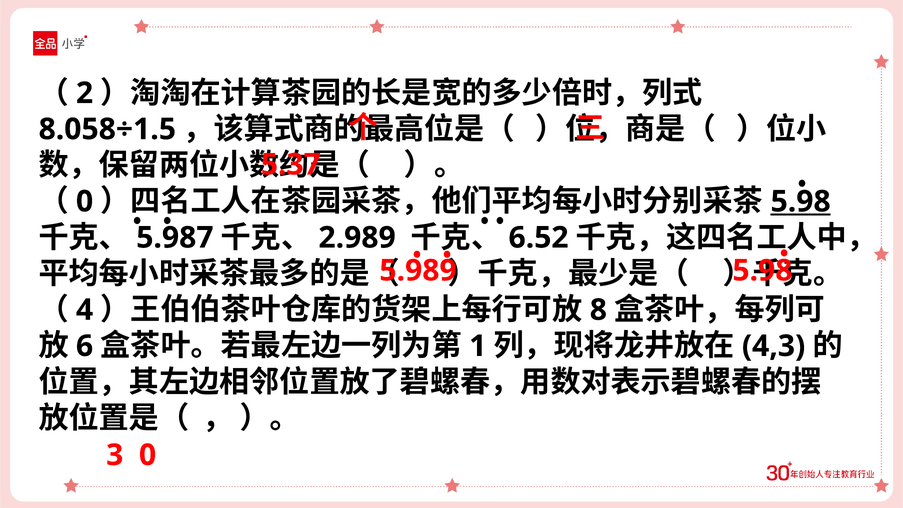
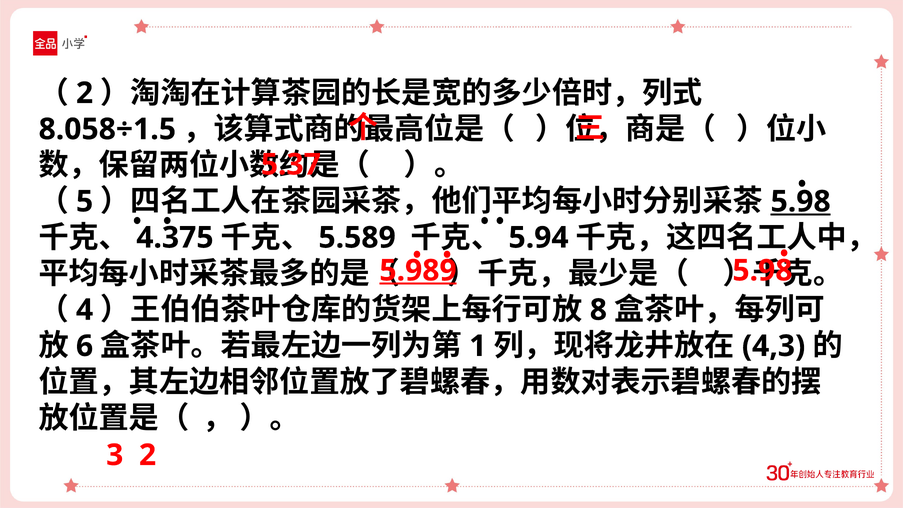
0 at (85, 202): 0 -> 5
5.987: 5.987 -> 4.375
2.989: 2.989 -> 5.589
6.52: 6.52 -> 5.94
5.989 underline: none -> present
3 0: 0 -> 2
